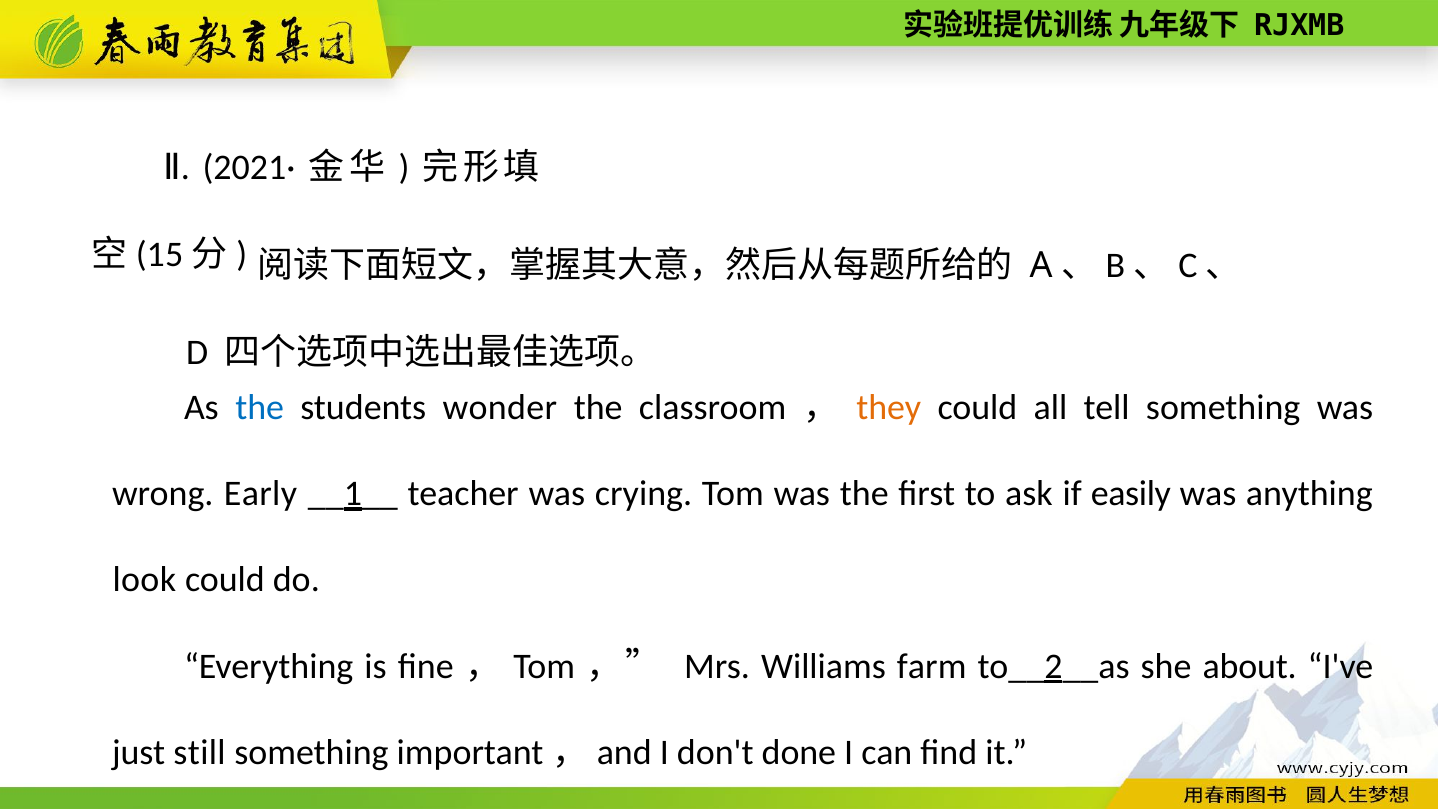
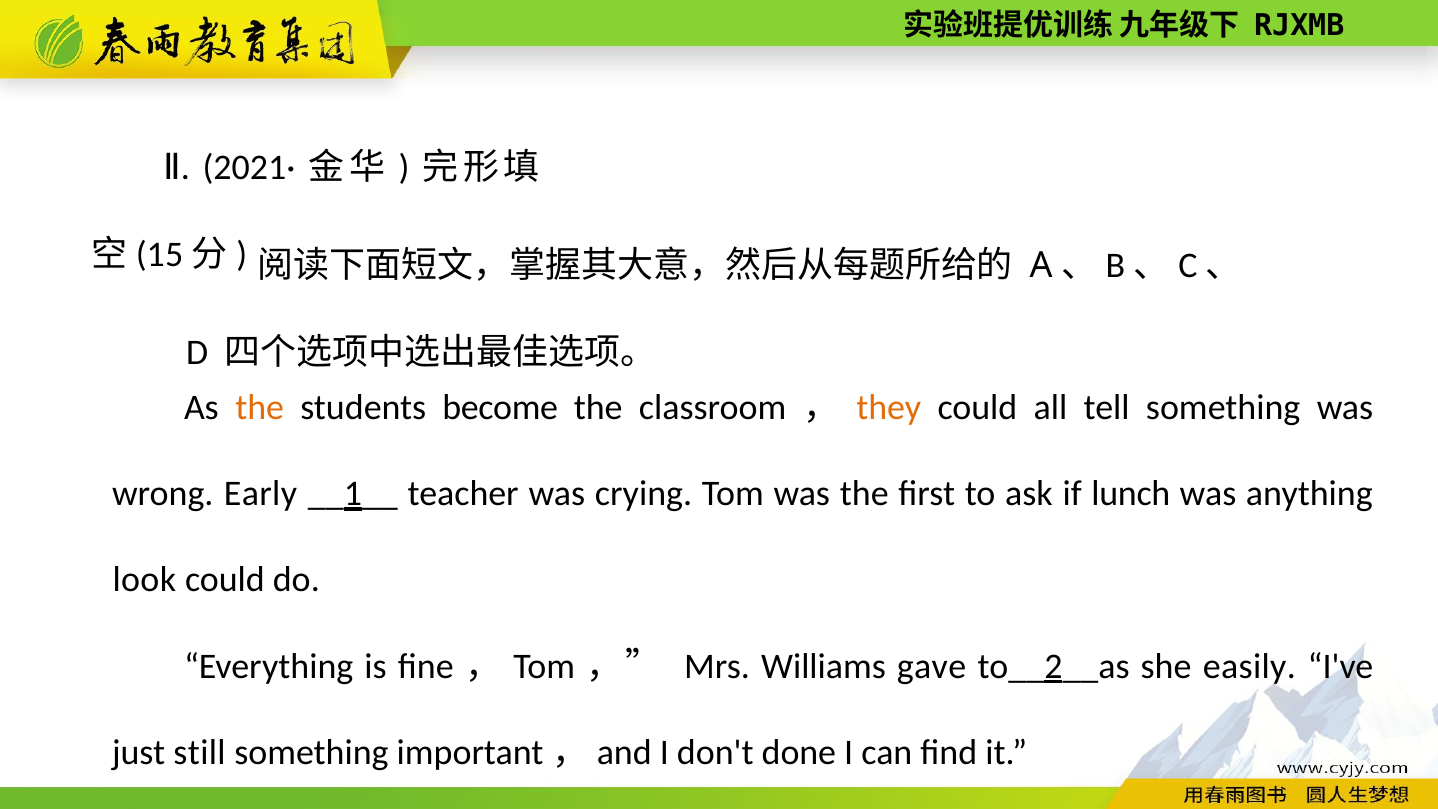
the at (260, 407) colour: blue -> orange
wonder: wonder -> become
easily: easily -> lunch
farm: farm -> gave
about: about -> easily
